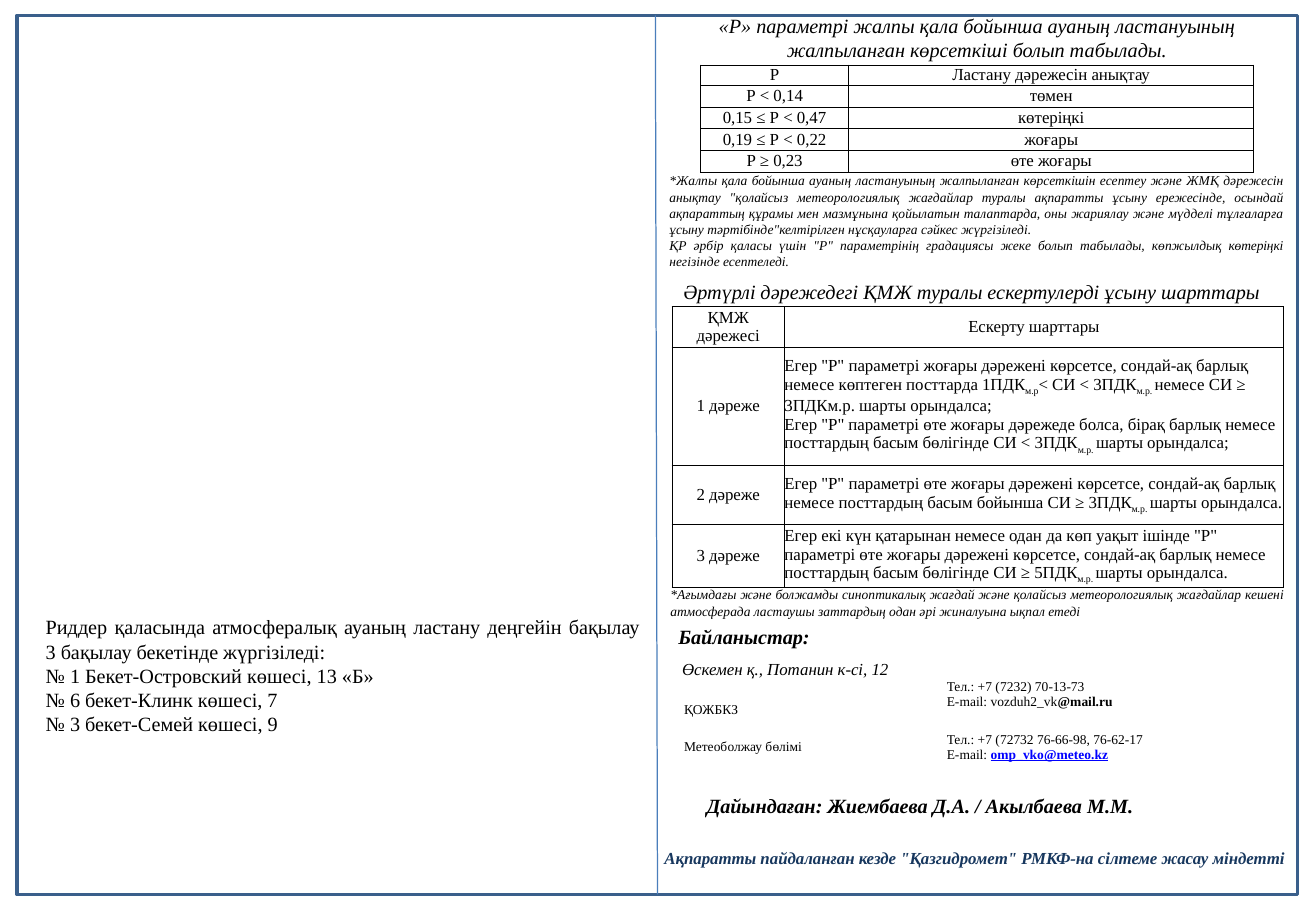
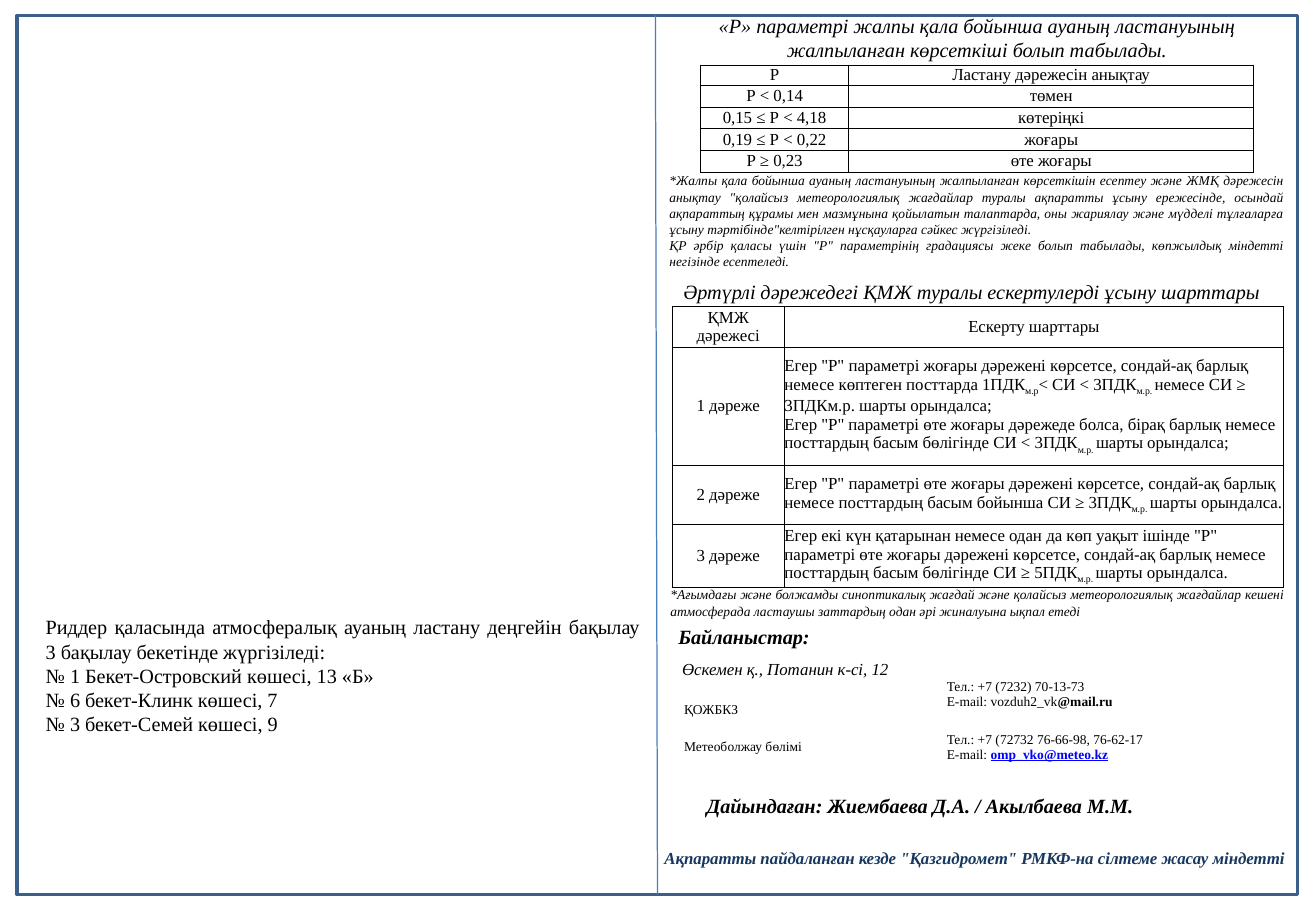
0,47: 0,47 -> 4,18
көпжылдық көтеріңкі: көтеріңкі -> міндетті
